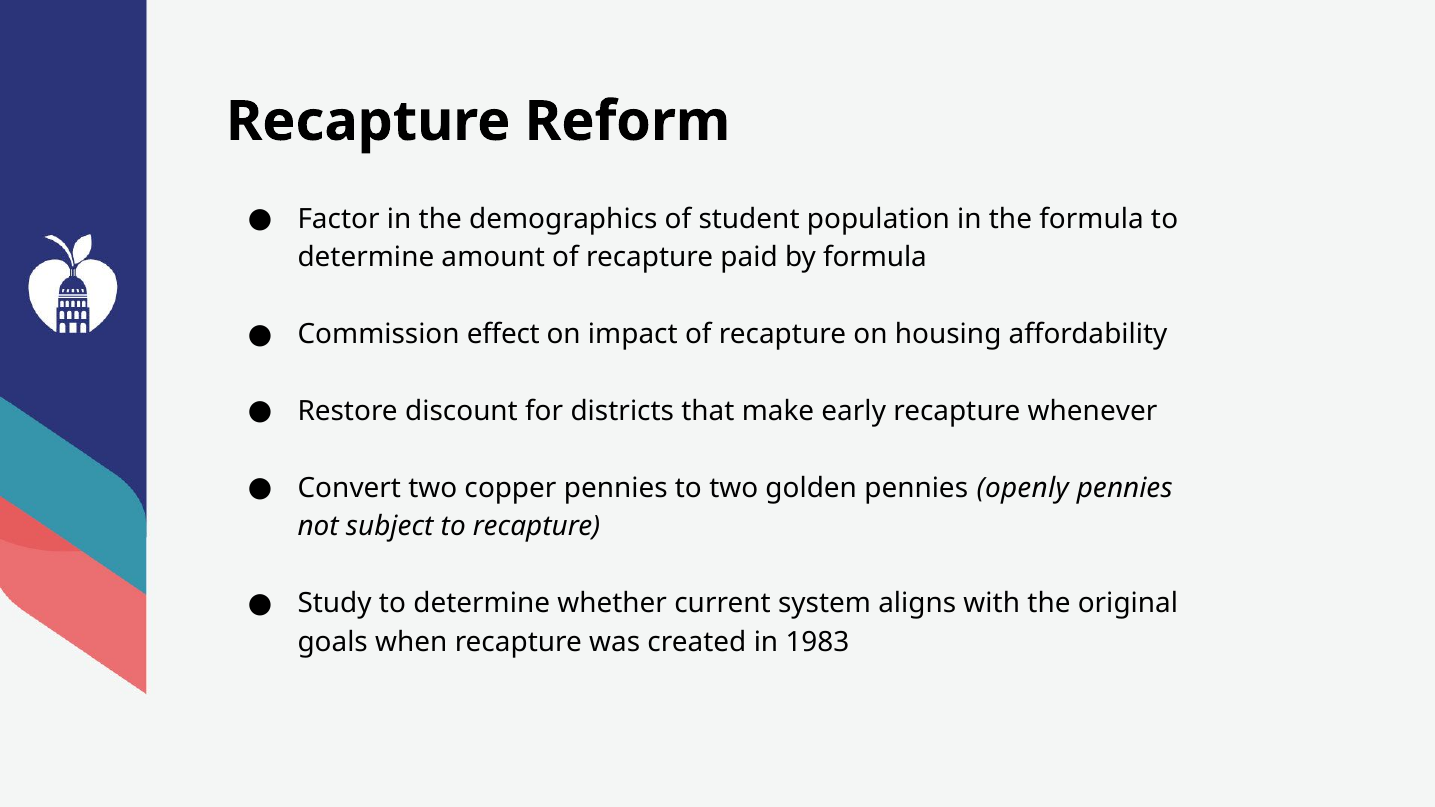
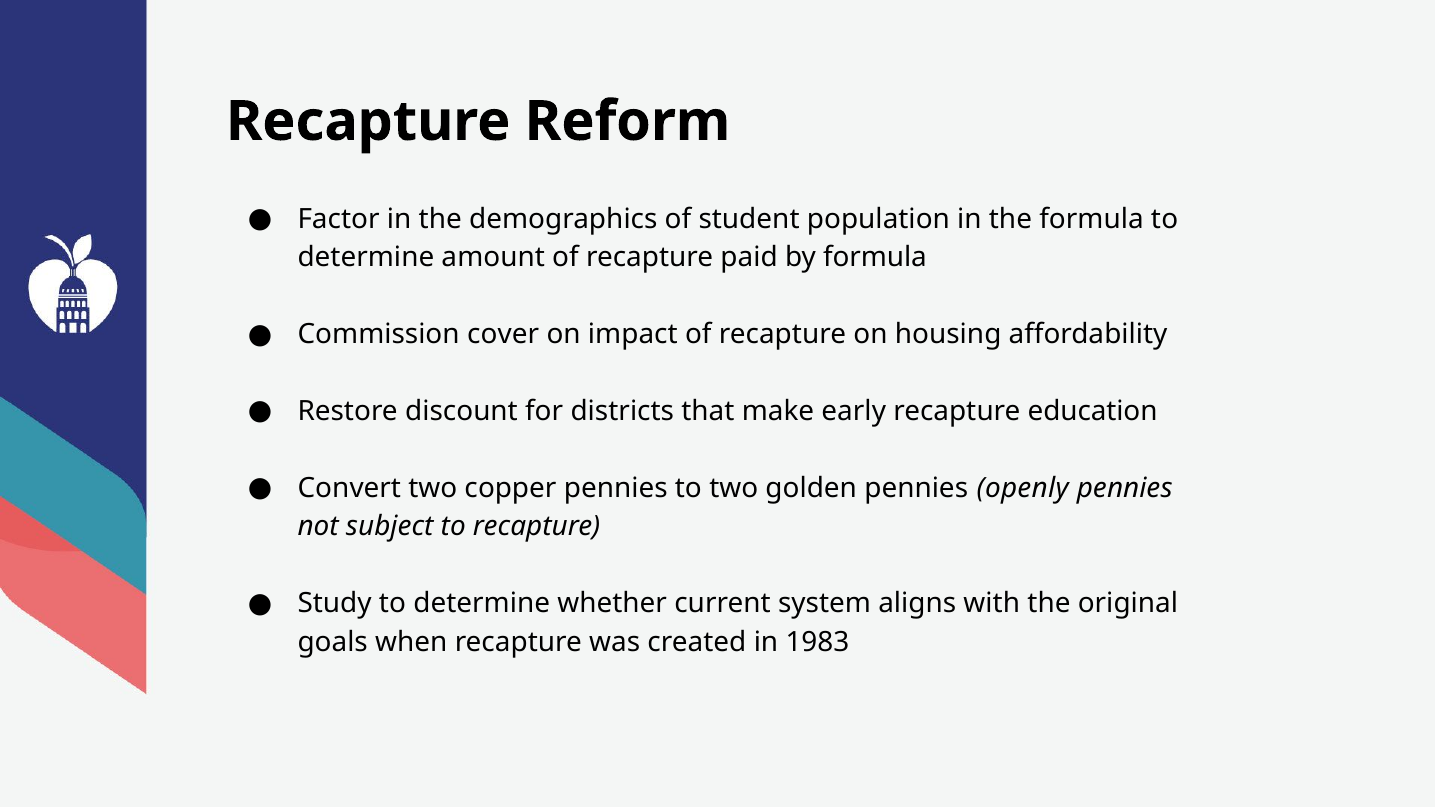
effect: effect -> cover
whenever: whenever -> education
